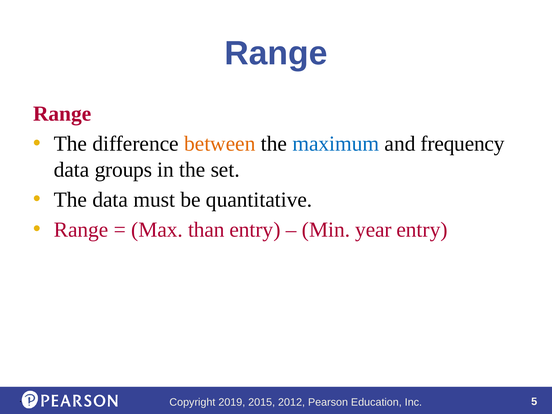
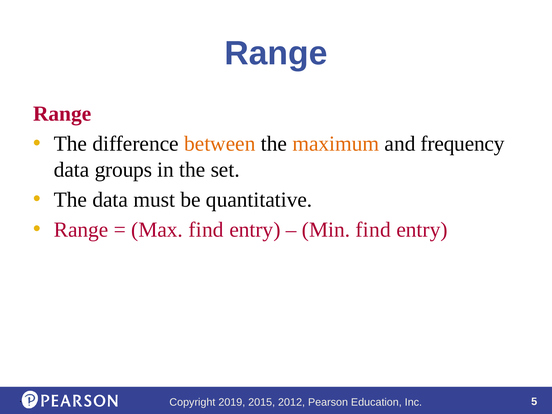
maximum colour: blue -> orange
Max than: than -> find
Min year: year -> find
